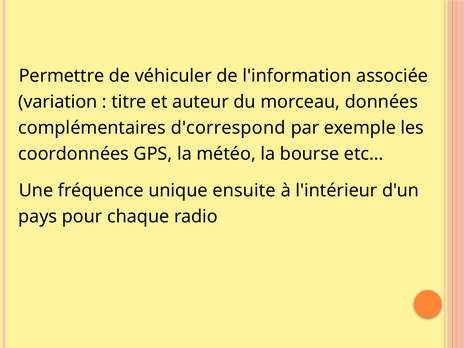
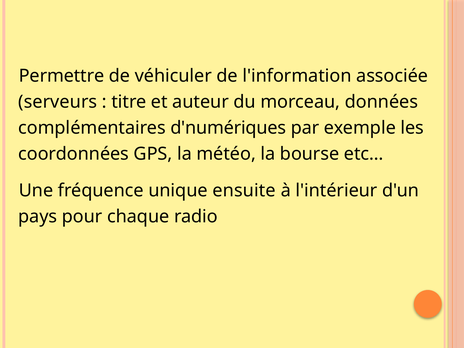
variation: variation -> serveurs
d'correspond: d'correspond -> d'numériques
